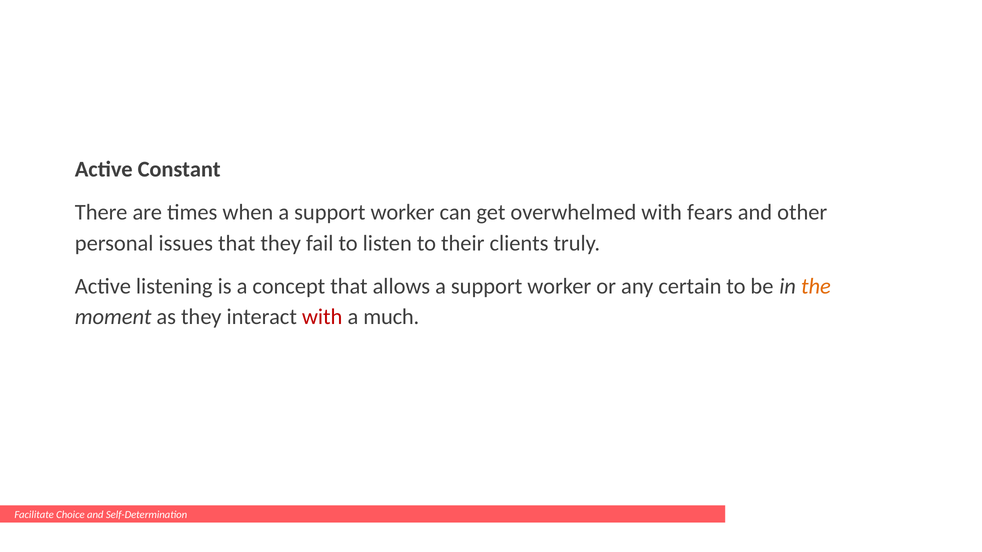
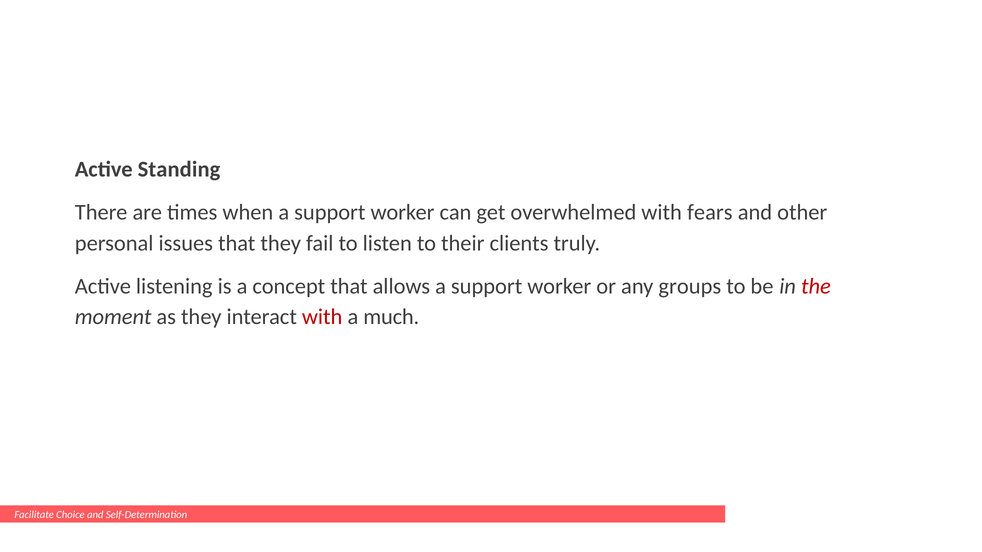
Constant: Constant -> Standing
certain: certain -> groups
the colour: orange -> red
